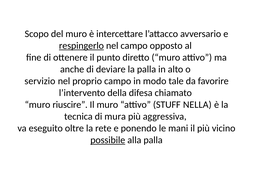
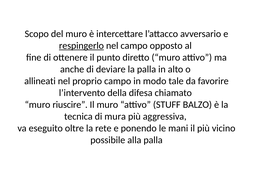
servizio: servizio -> allineati
NELLA: NELLA -> BALZO
possibile underline: present -> none
